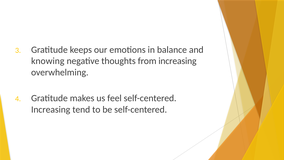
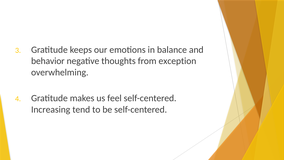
knowing: knowing -> behavior
from increasing: increasing -> exception
